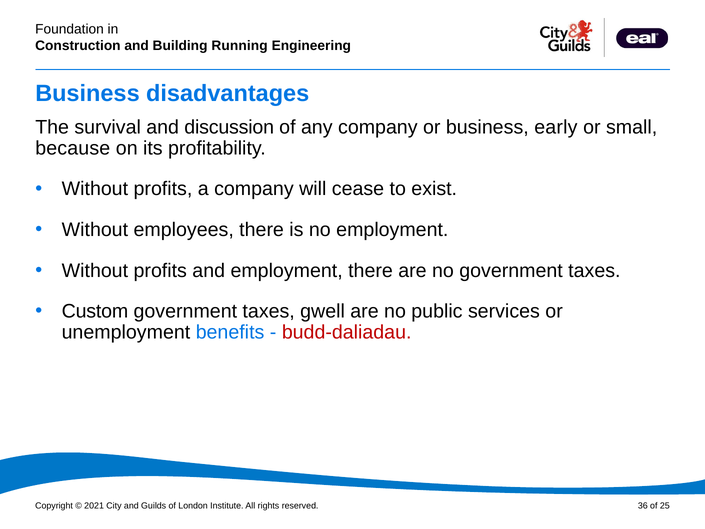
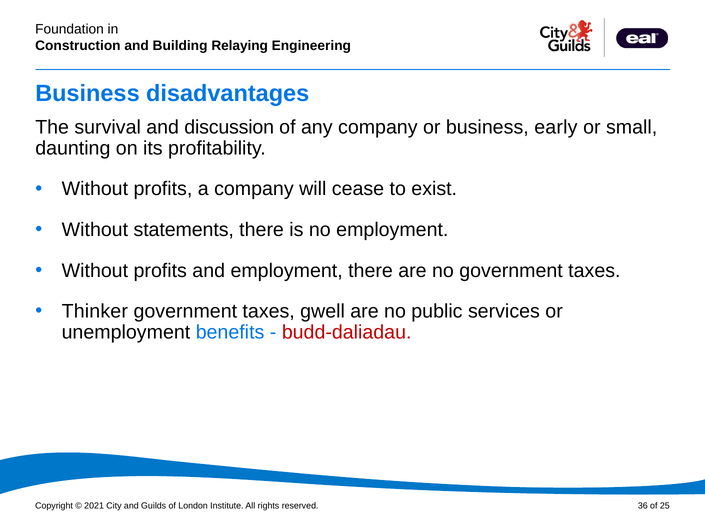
Running: Running -> Relaying
because: because -> daunting
employees: employees -> statements
Custom: Custom -> Thinker
